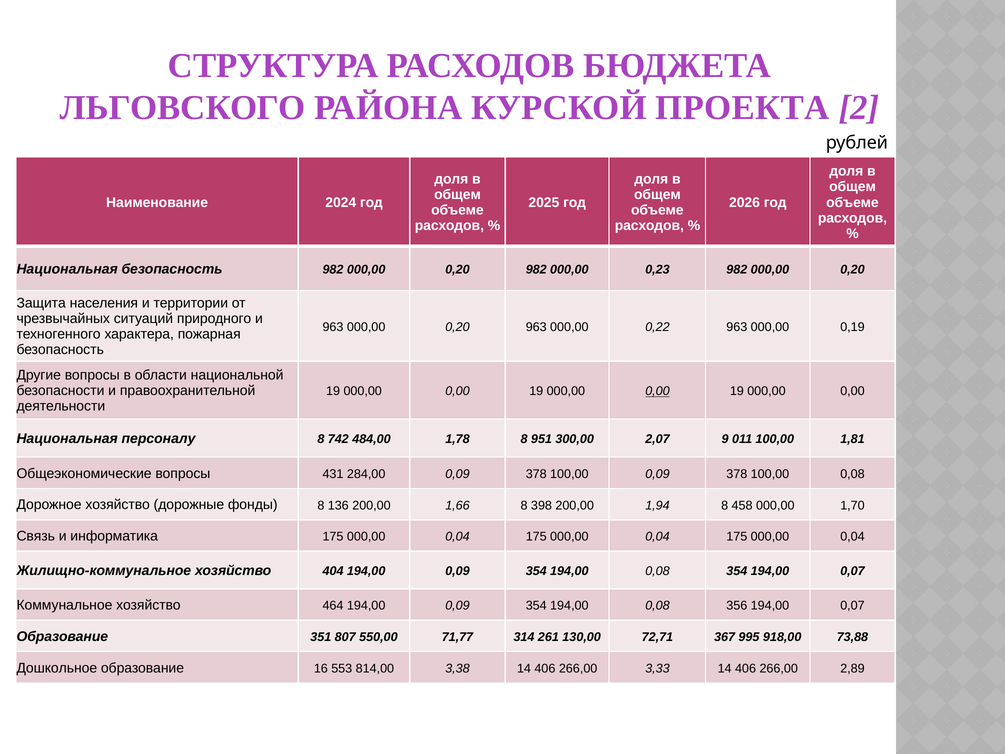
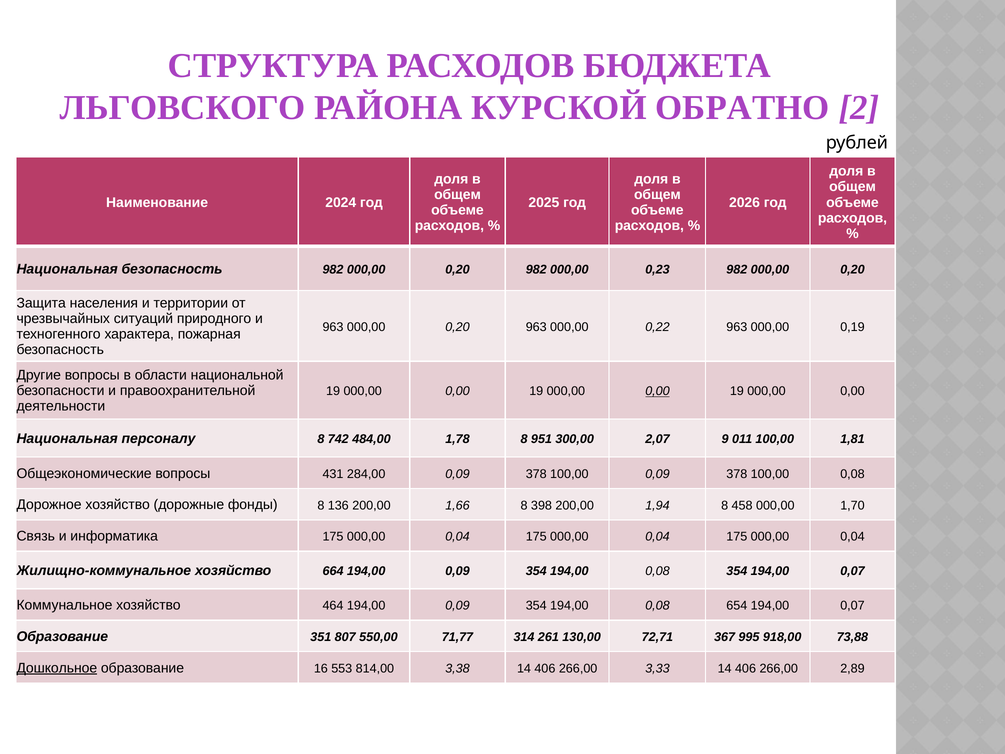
ПРОЕКТА: ПРОЕКТА -> ОБРАТНО
404: 404 -> 664
356: 356 -> 654
Дошкольное underline: none -> present
